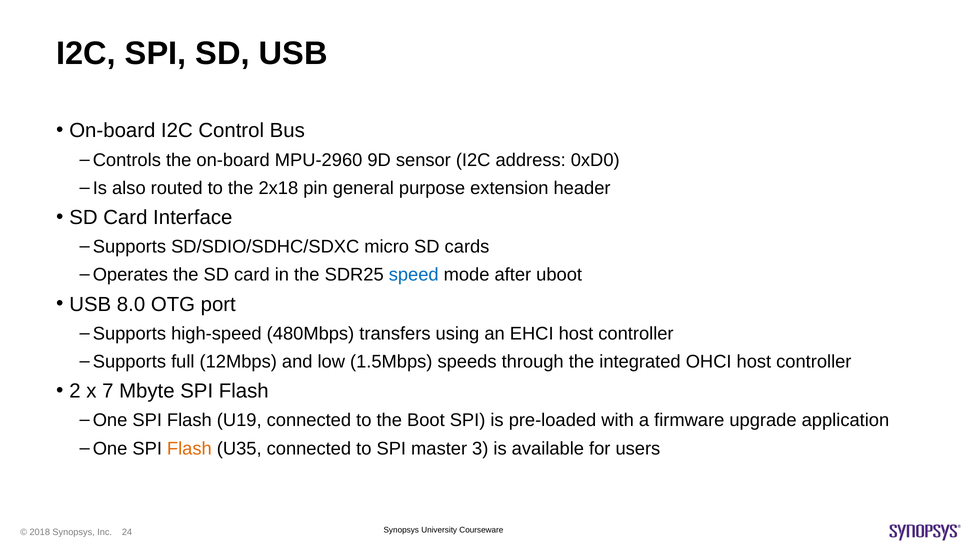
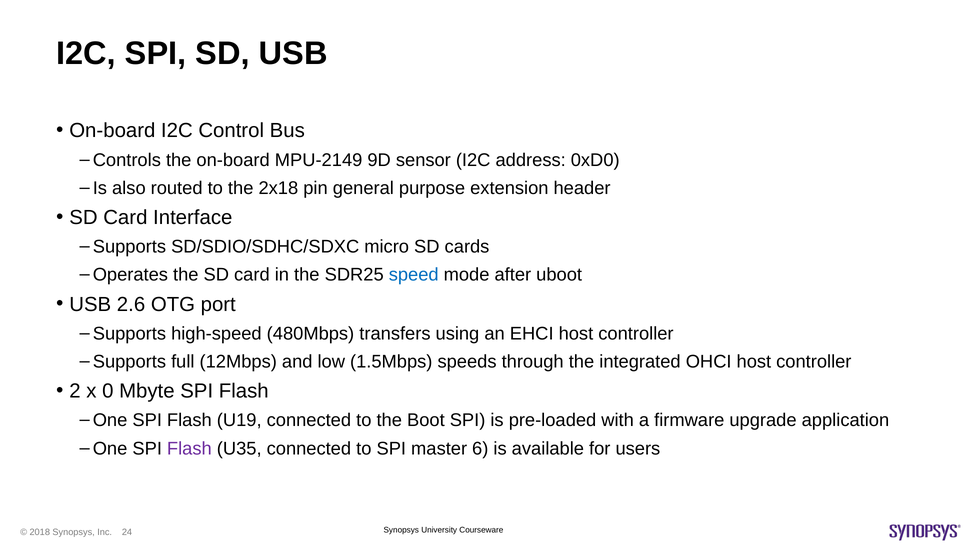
MPU-2960: MPU-2960 -> MPU-2149
8.0: 8.0 -> 2.6
7: 7 -> 0
Flash at (189, 448) colour: orange -> purple
3: 3 -> 6
